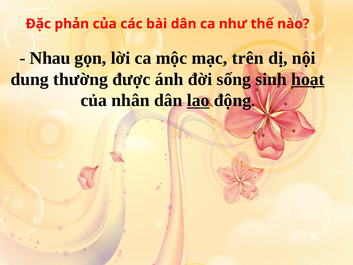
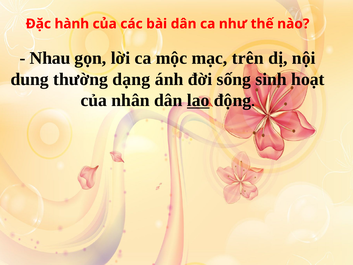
phản: phản -> hành
được: được -> dạng
hoạt underline: present -> none
